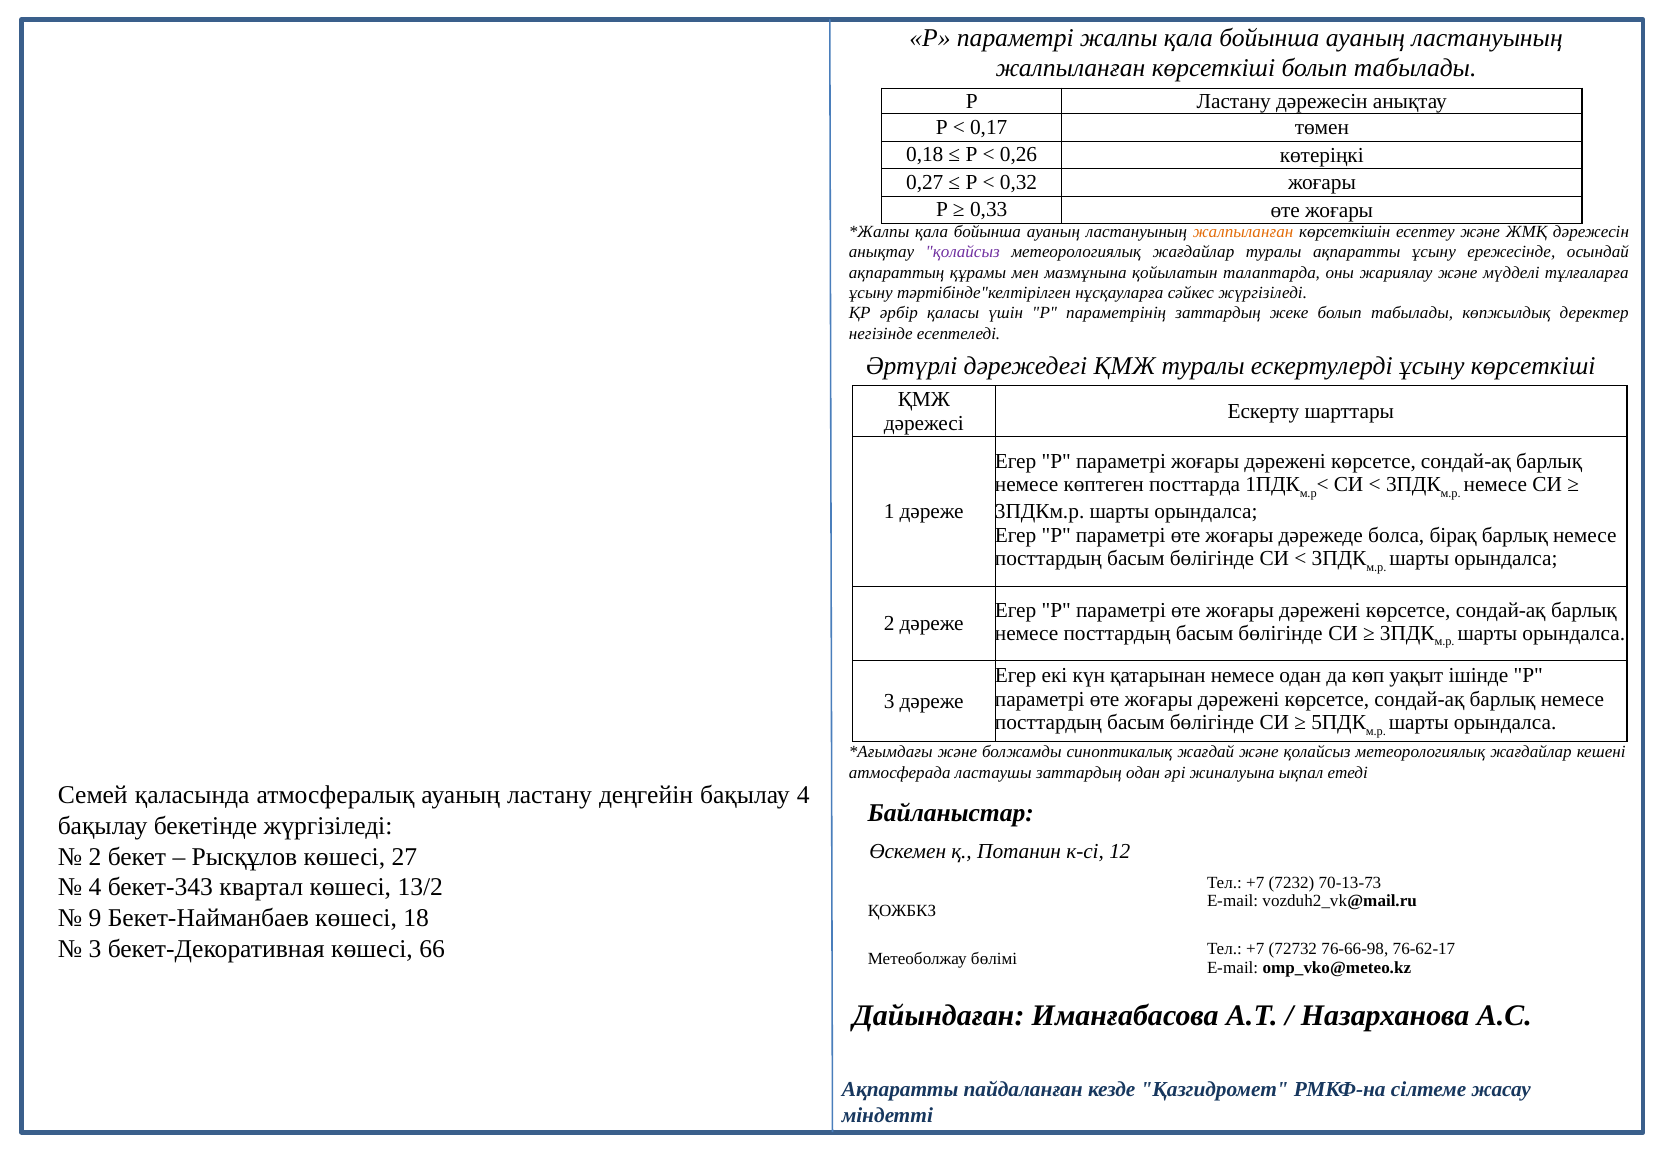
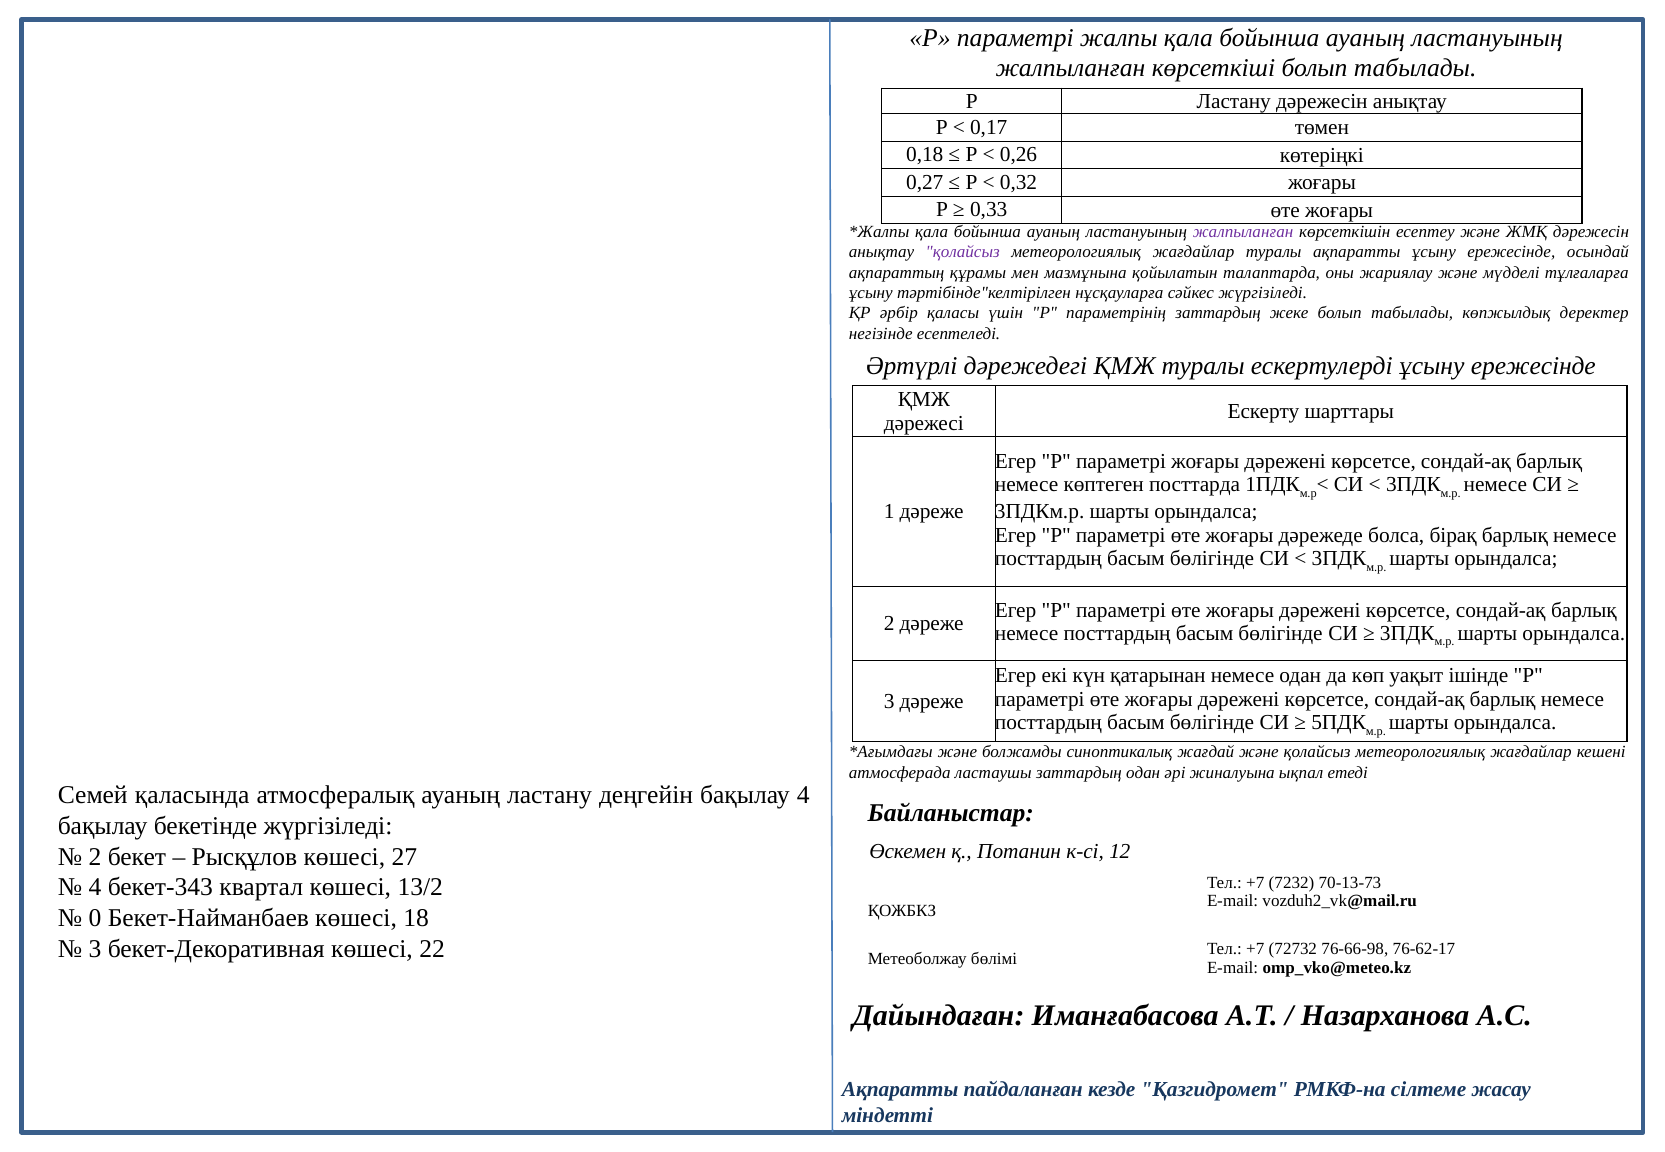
жалпыланған at (1243, 232) colour: orange -> purple
ескертулерді ұсыну көрсеткіші: көрсеткіші -> ережесінде
9: 9 -> 0
66: 66 -> 22
